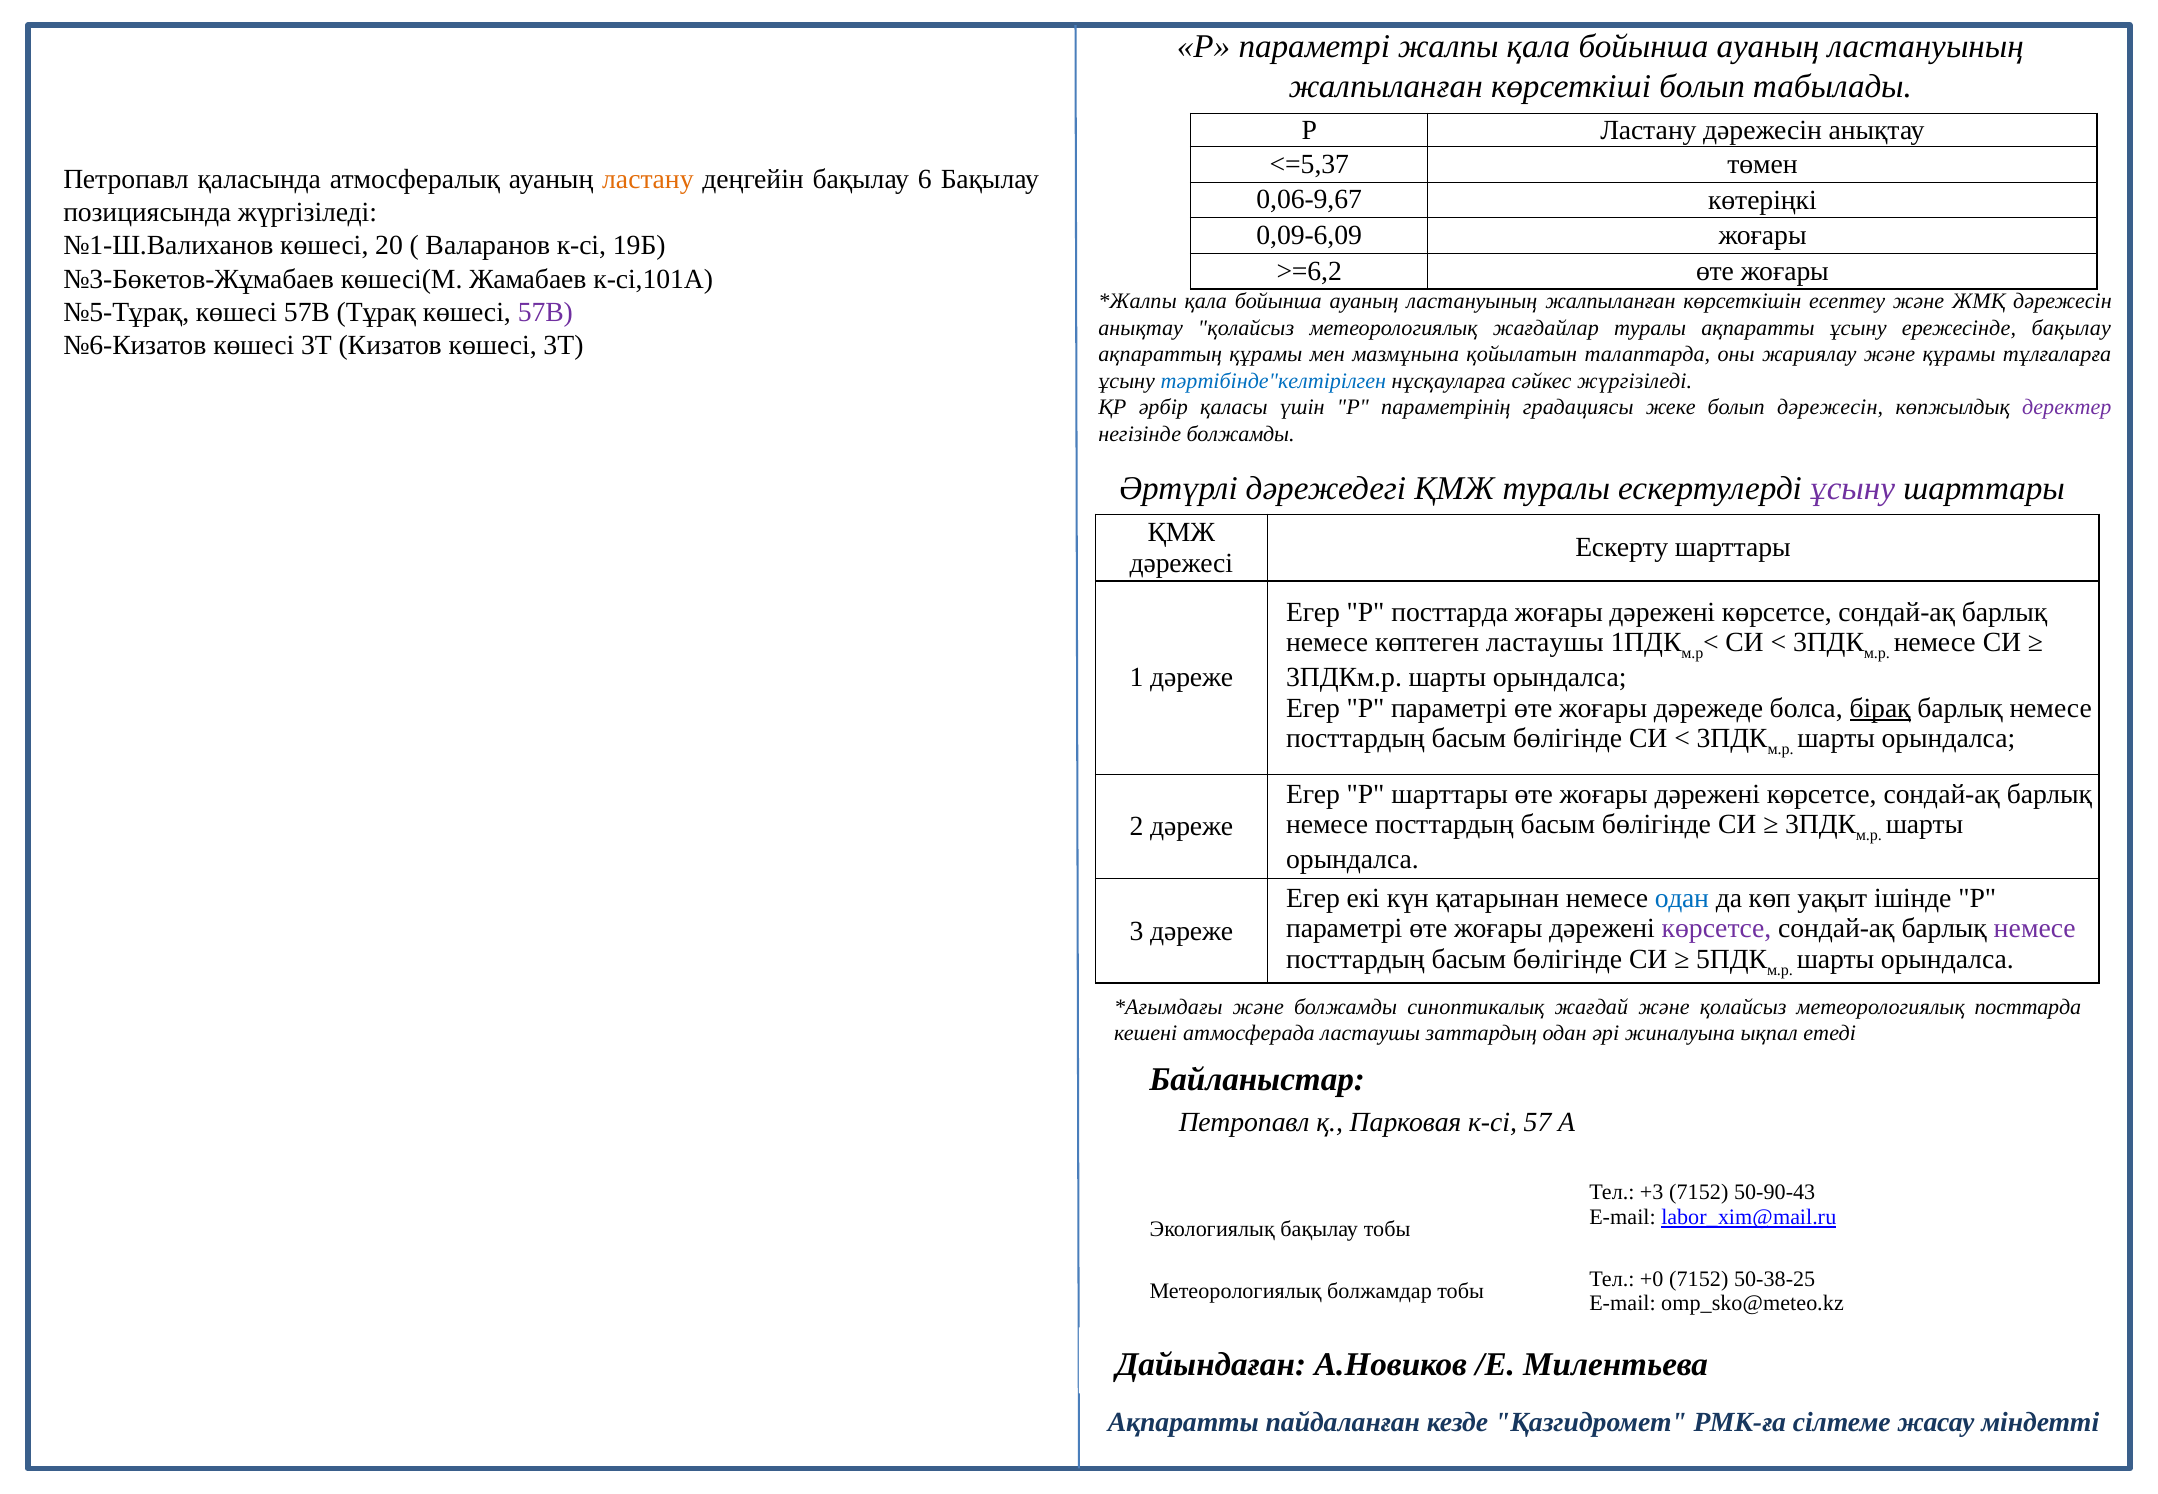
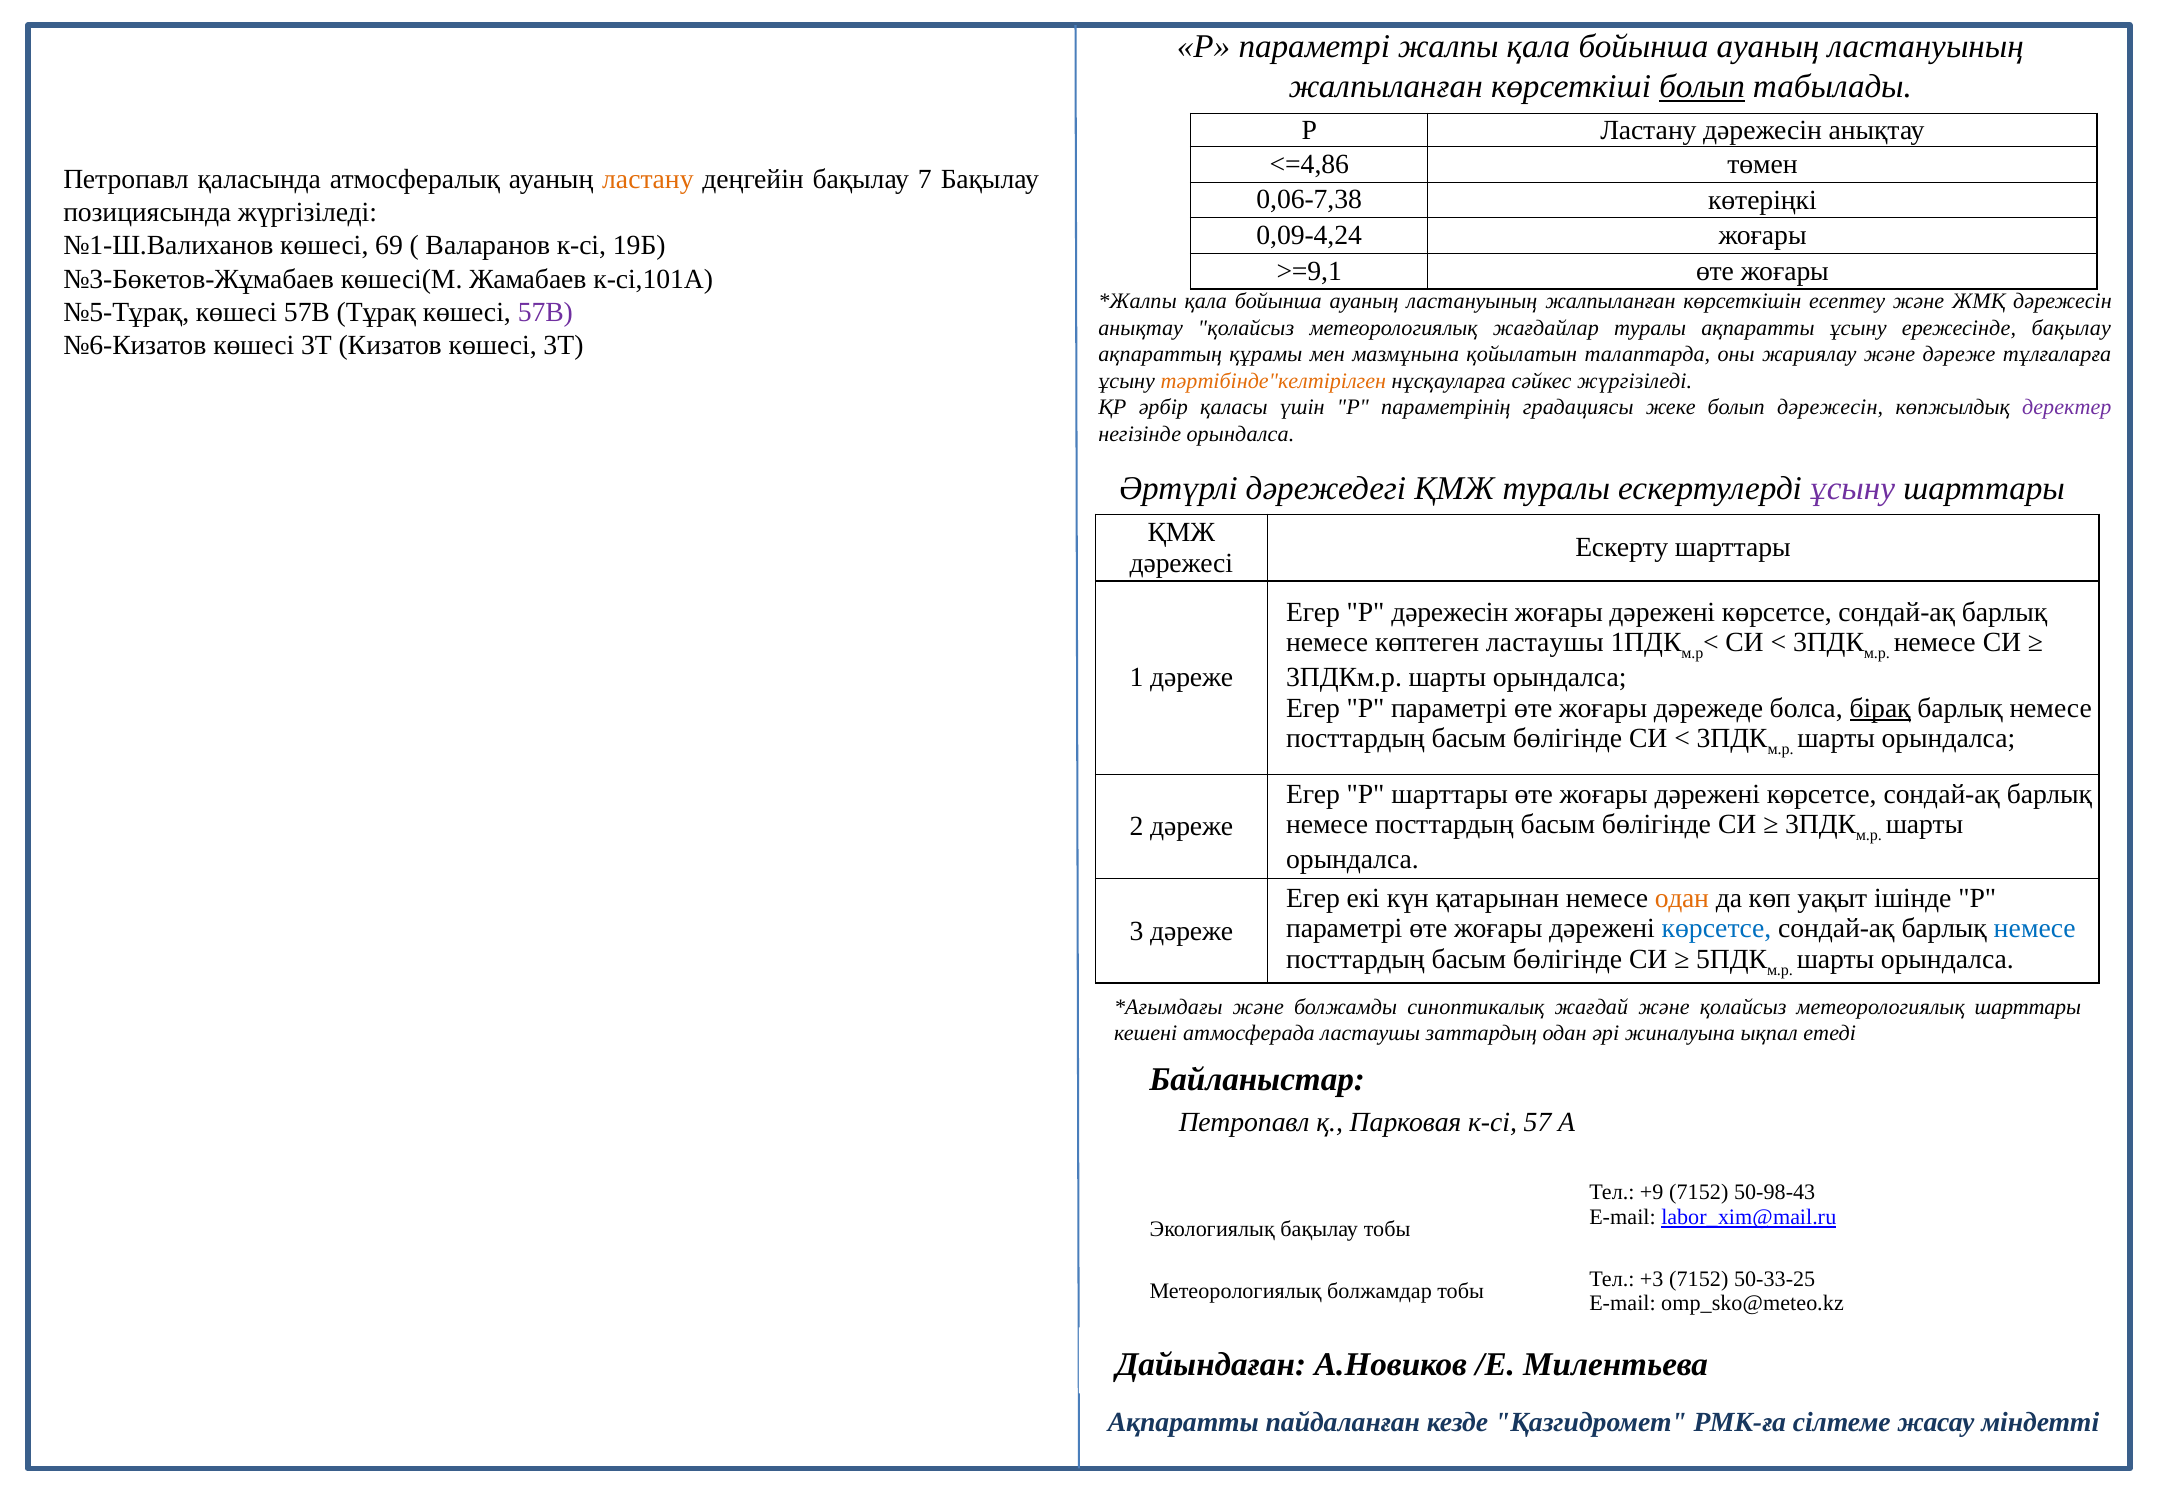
болып at (1702, 86) underline: none -> present
<=5,37: <=5,37 -> <=4,86
6: 6 -> 7
0,06-9,67: 0,06-9,67 -> 0,06-7,38
0,09-6,09: 0,09-6,09 -> 0,09-4,24
20: 20 -> 69
>=6,2: >=6,2 -> >=9,1
және құрамы: құрамы -> дәреже
тәртібінде"келтірілген colour: blue -> orange
негізінде болжамды: болжамды -> орындалса
Р посттарда: посттарда -> дәрежесін
одан at (1682, 898) colour: blue -> orange
көрсетсе at (1716, 929) colour: purple -> blue
немесе at (2035, 929) colour: purple -> blue
метеорологиялық посттарда: посттарда -> шарттары
+3: +3 -> +9
50-90-43: 50-90-43 -> 50-98-43
+0: +0 -> +3
50-38-25: 50-38-25 -> 50-33-25
